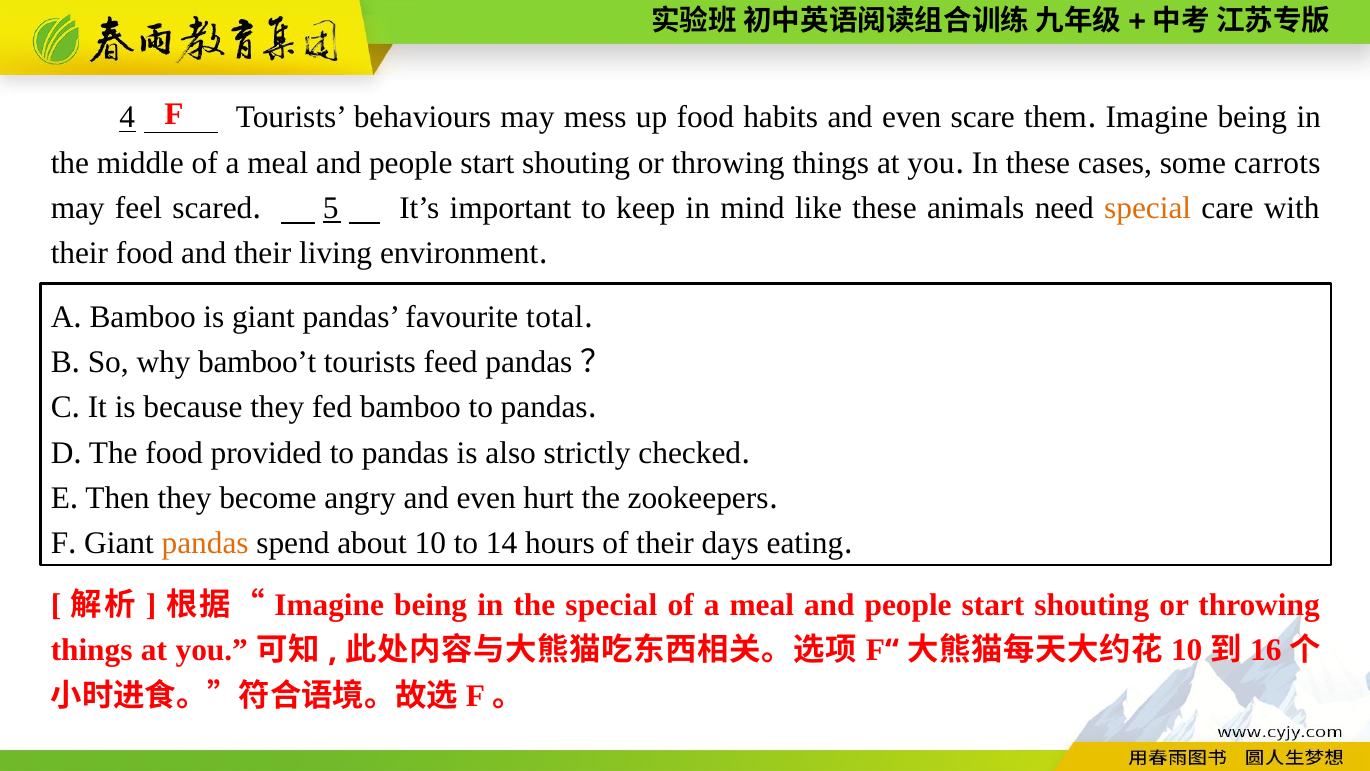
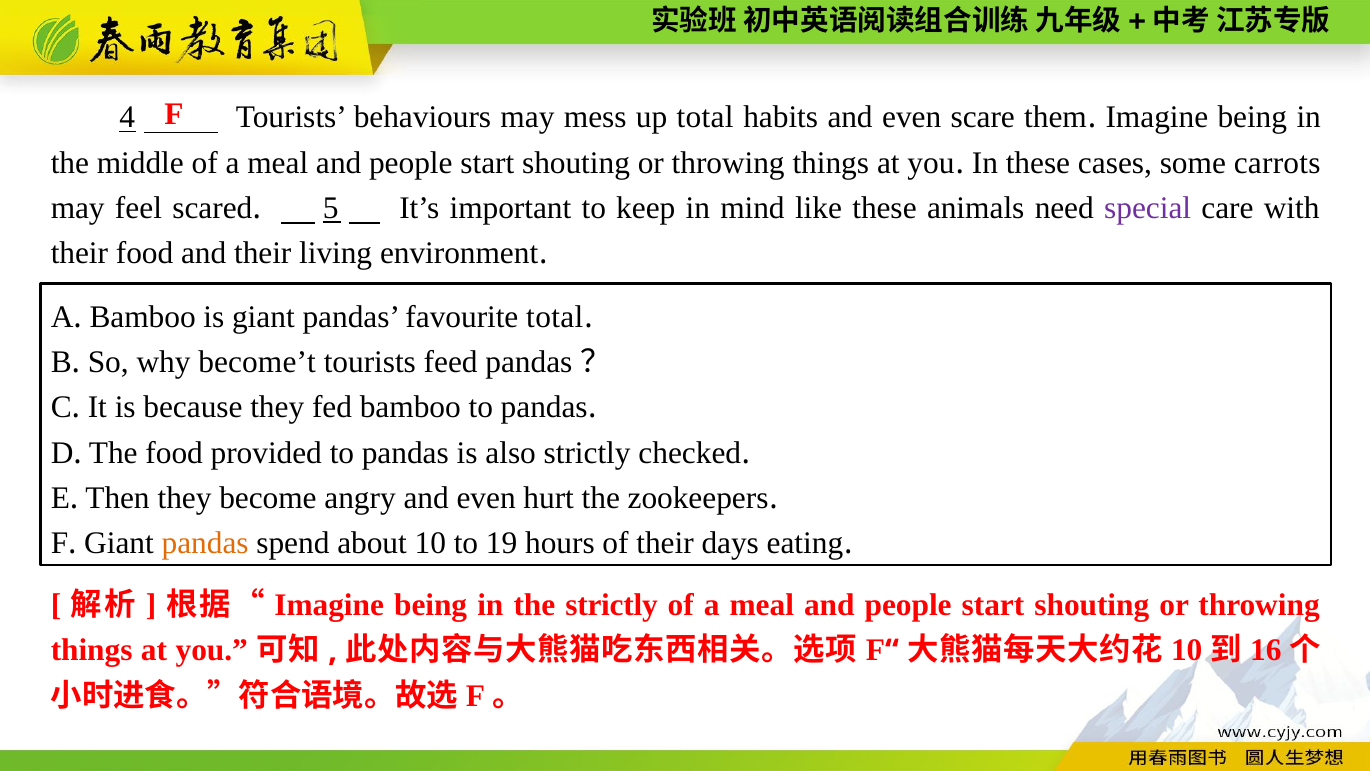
up food: food -> total
special at (1148, 208) colour: orange -> purple
bamboo’t: bamboo’t -> become’t
14: 14 -> 19
the special: special -> strictly
